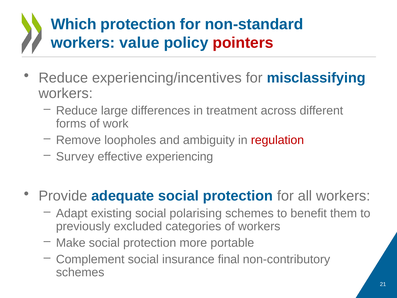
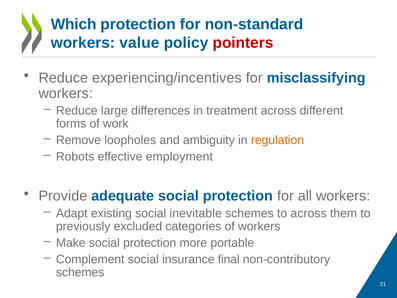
regulation colour: red -> orange
Survey: Survey -> Robots
experiencing: experiencing -> employment
polarising: polarising -> inevitable
to benefit: benefit -> across
